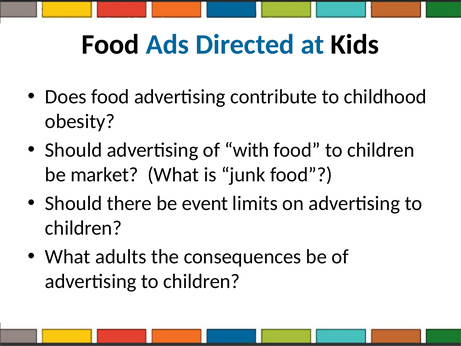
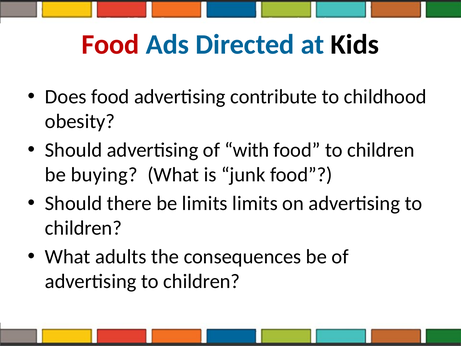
Food at (110, 45) colour: black -> red
market: market -> buying
be event: event -> limits
